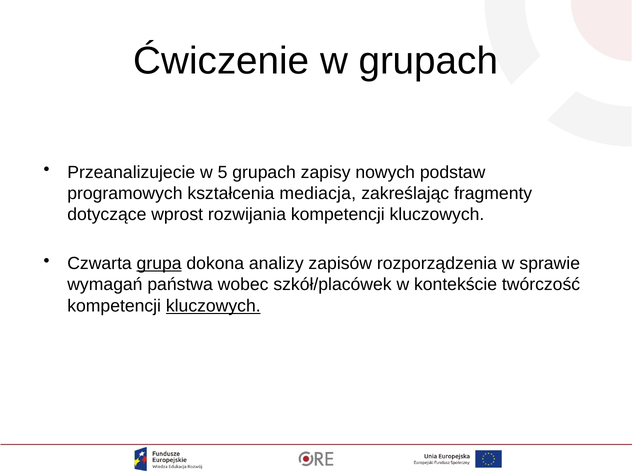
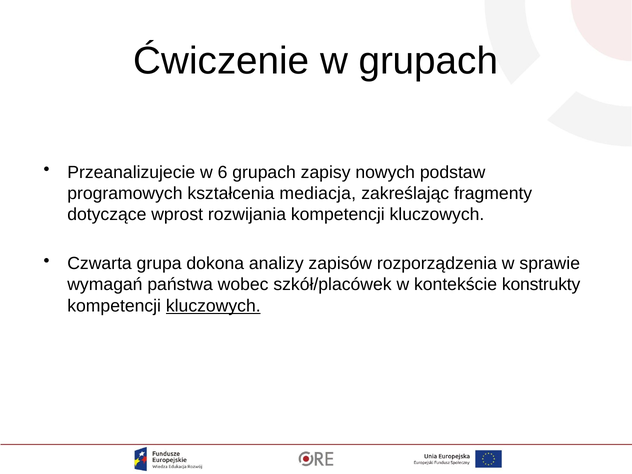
5: 5 -> 6
grupa underline: present -> none
twórczość: twórczość -> konstrukty
